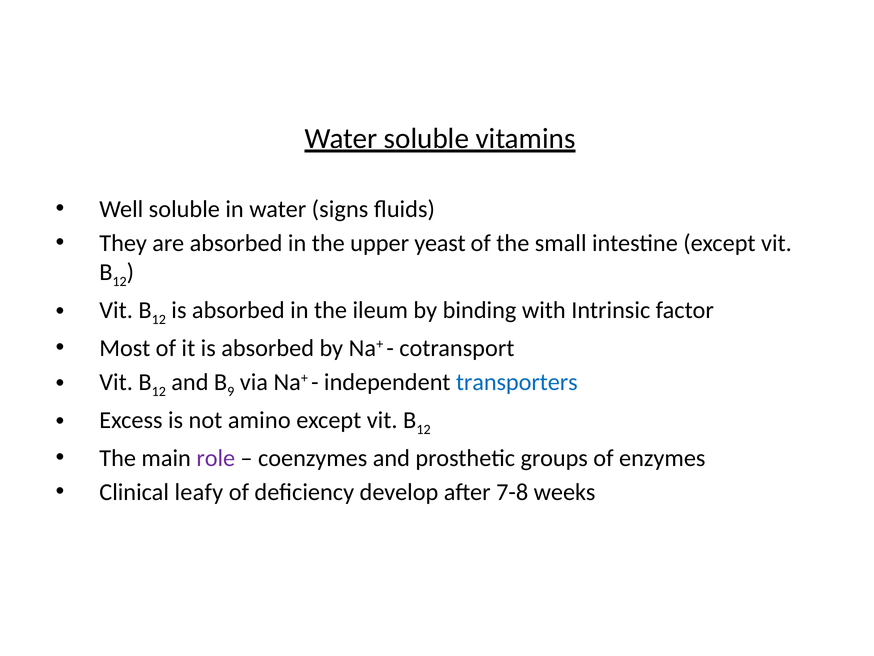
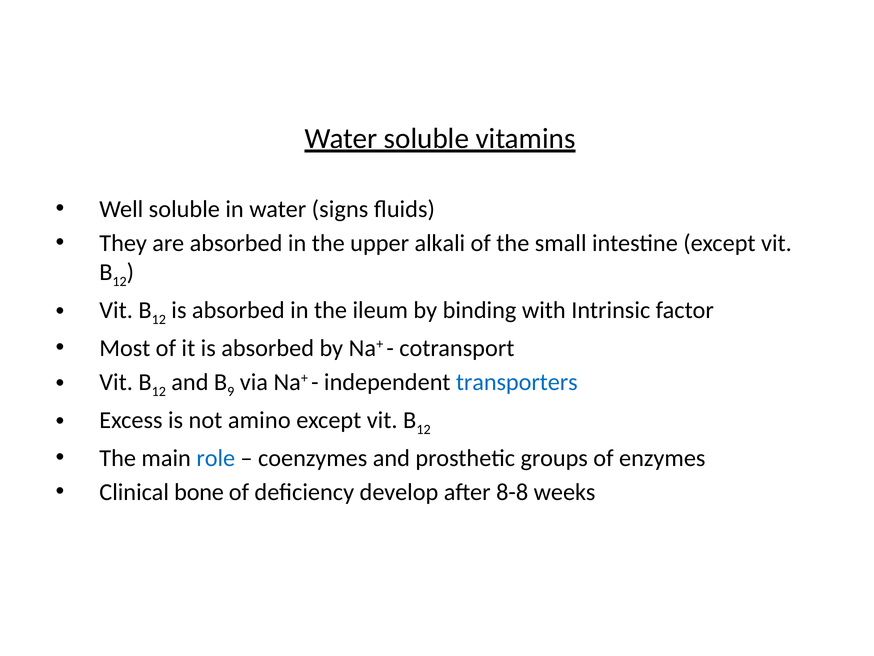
yeast: yeast -> alkali
role colour: purple -> blue
leafy: leafy -> bone
7-8: 7-8 -> 8-8
